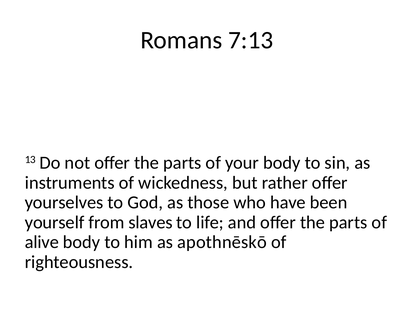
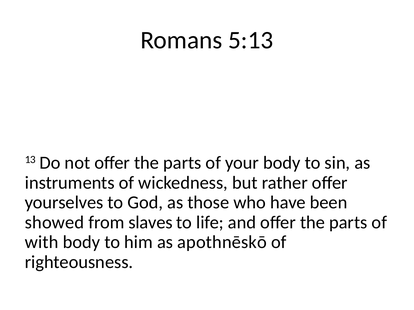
7:13: 7:13 -> 5:13
yourself: yourself -> showed
alive: alive -> with
